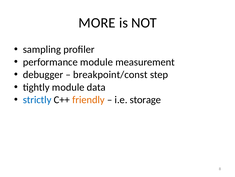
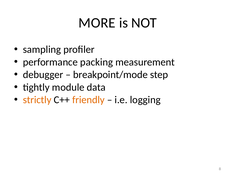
module at (97, 62): module -> packing
breakpoint/const: breakpoint/const -> breakpoint/mode
strictly colour: blue -> orange
storage: storage -> logging
